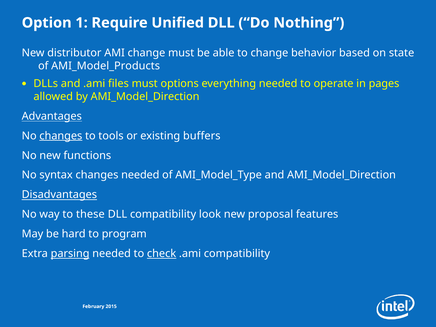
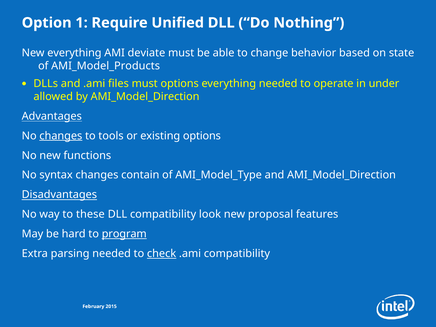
New distributor: distributor -> everything
AMI change: change -> deviate
pages: pages -> under
existing buffers: buffers -> options
changes needed: needed -> contain
program underline: none -> present
parsing underline: present -> none
